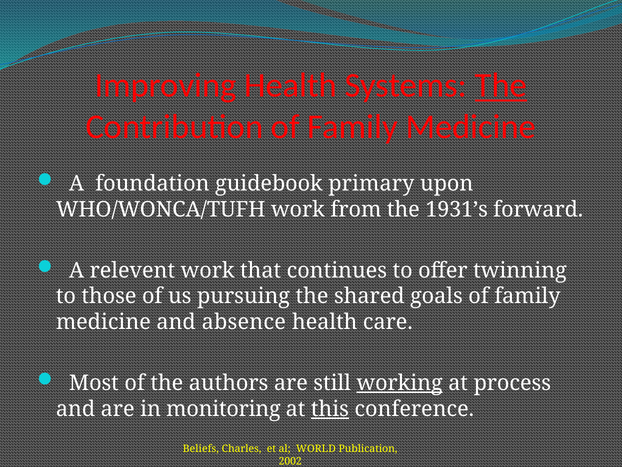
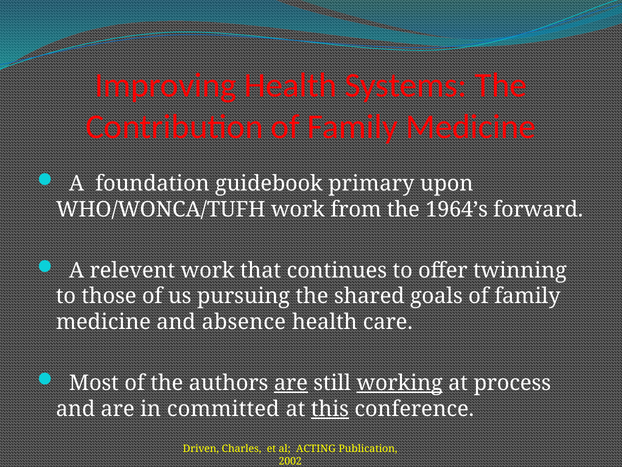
The at (501, 85) underline: present -> none
1931’s: 1931’s -> 1964’s
are at (291, 383) underline: none -> present
monitoring: monitoring -> committed
Beliefs: Beliefs -> Driven
WORLD: WORLD -> ACTING
